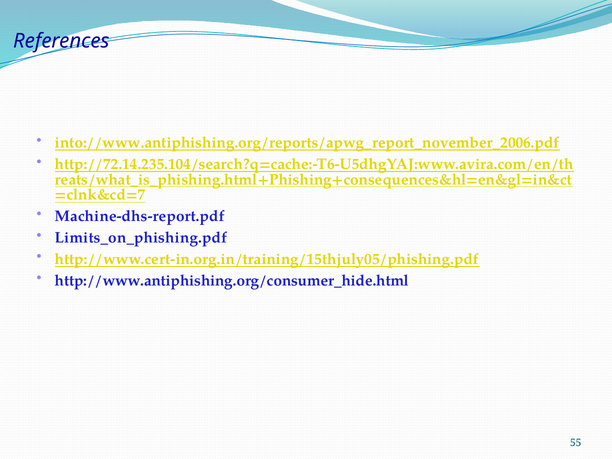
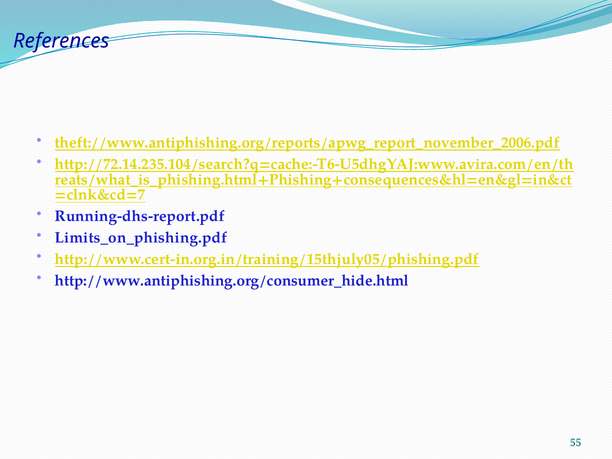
into://www.antiphishing.org/reports/apwg_report_november_2006.pdf: into://www.antiphishing.org/reports/apwg_report_november_2006.pdf -> theft://www.antiphishing.org/reports/apwg_report_november_2006.pdf
Machine-dhs-report.pdf: Machine-dhs-report.pdf -> Running-dhs-report.pdf
